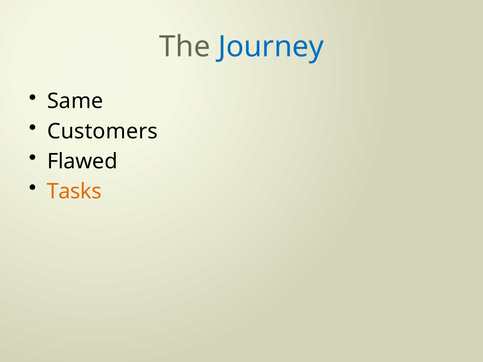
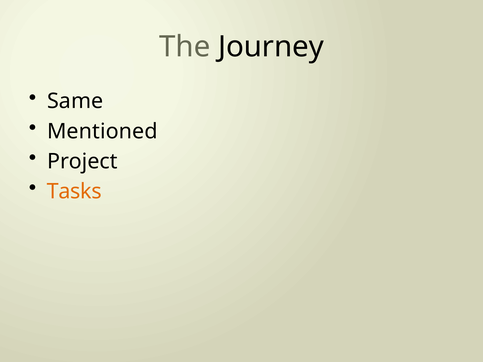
Journey colour: blue -> black
Customers: Customers -> Mentioned
Flawed: Flawed -> Project
